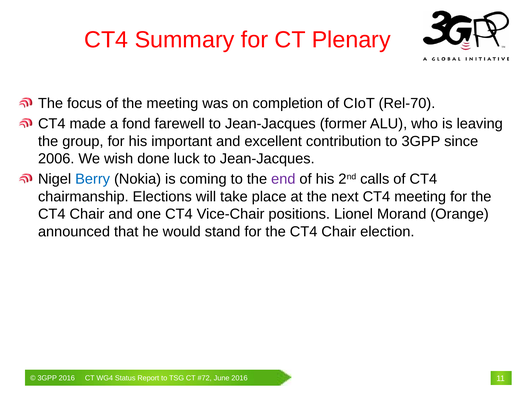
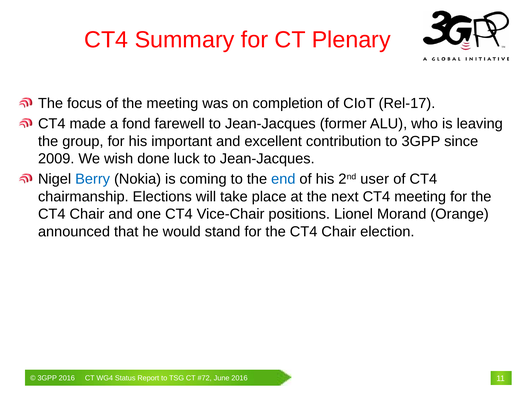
Rel-70: Rel-70 -> Rel-17
2006 at (56, 159): 2006 -> 2009
end colour: purple -> blue
calls: calls -> user
